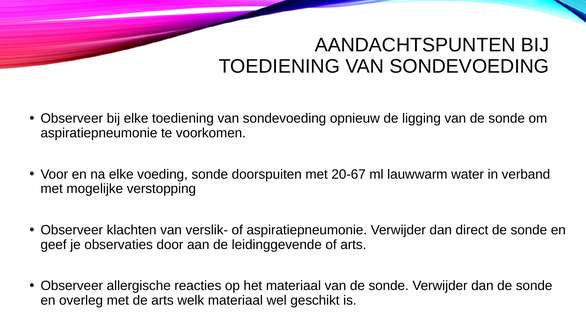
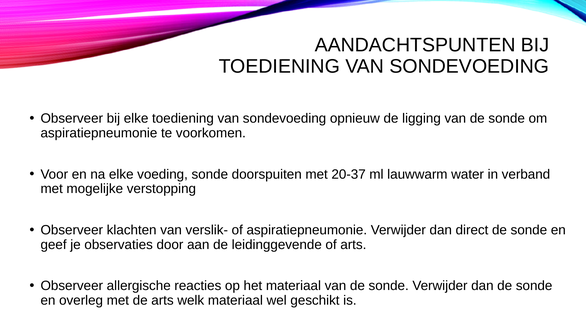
20-67: 20-67 -> 20-37
